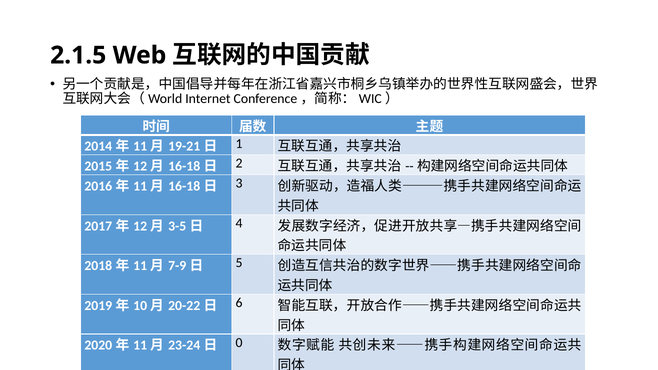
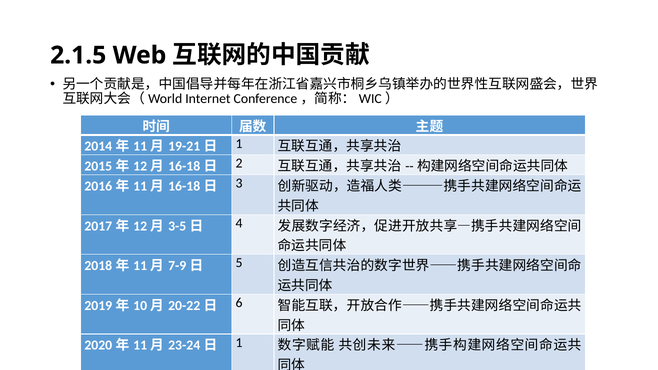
0 at (239, 343): 0 -> 1
